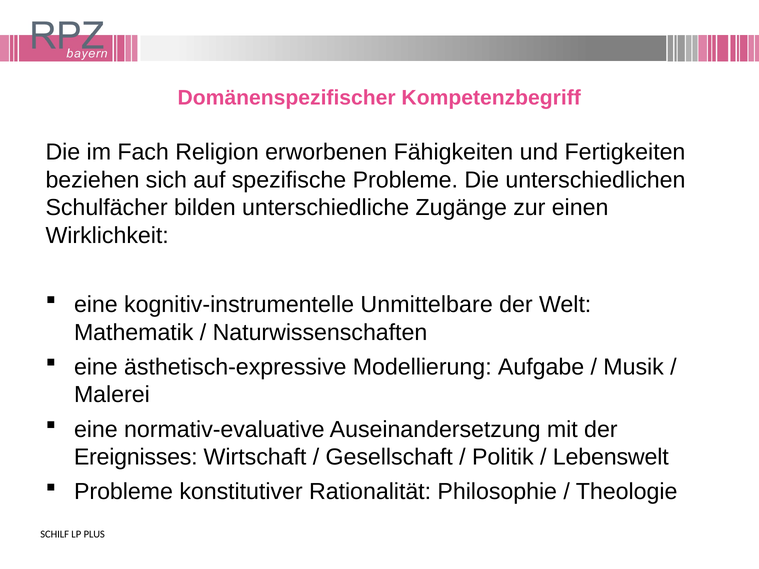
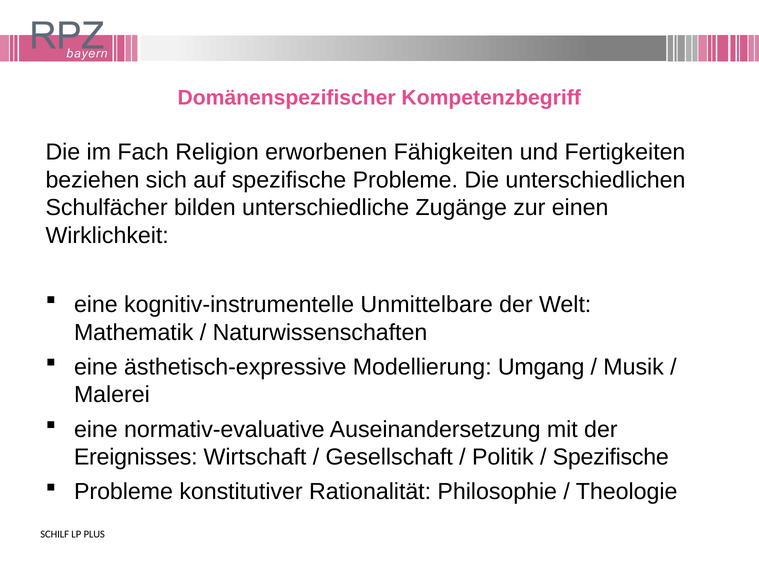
Aufgabe: Aufgabe -> Umgang
Lebenswelt at (611, 457): Lebenswelt -> Spezifische
